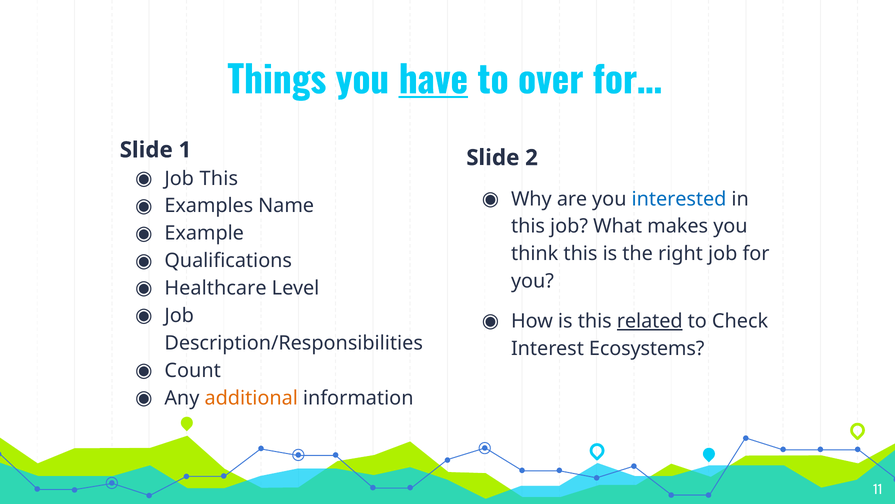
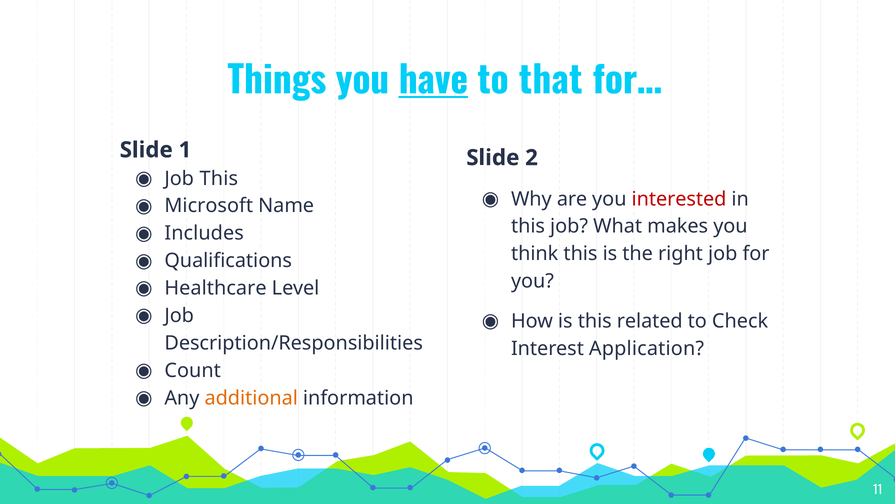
over: over -> that
interested colour: blue -> red
Examples: Examples -> Microsoft
Example: Example -> Includes
related underline: present -> none
Ecosystems: Ecosystems -> Application
